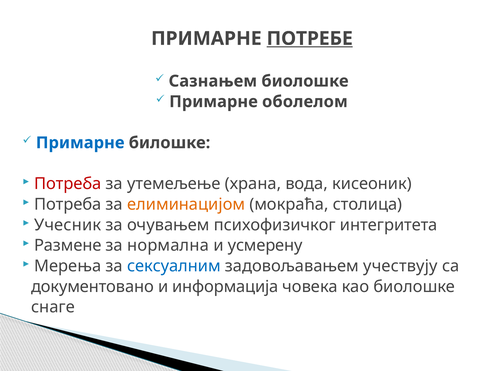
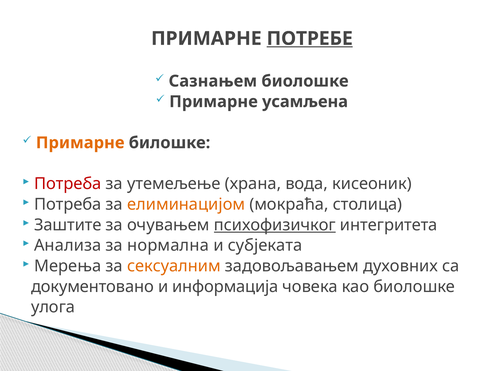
оболелом: оболелом -> усамљена
Примарне at (80, 143) colour: blue -> orange
Учесник: Учесник -> Заштите
психофизичког underline: none -> present
Размене: Размене -> Анализа
усмерену: усмерену -> субјеката
сексуалним colour: blue -> orange
учествују: учествују -> духовних
снаге: снаге -> улога
